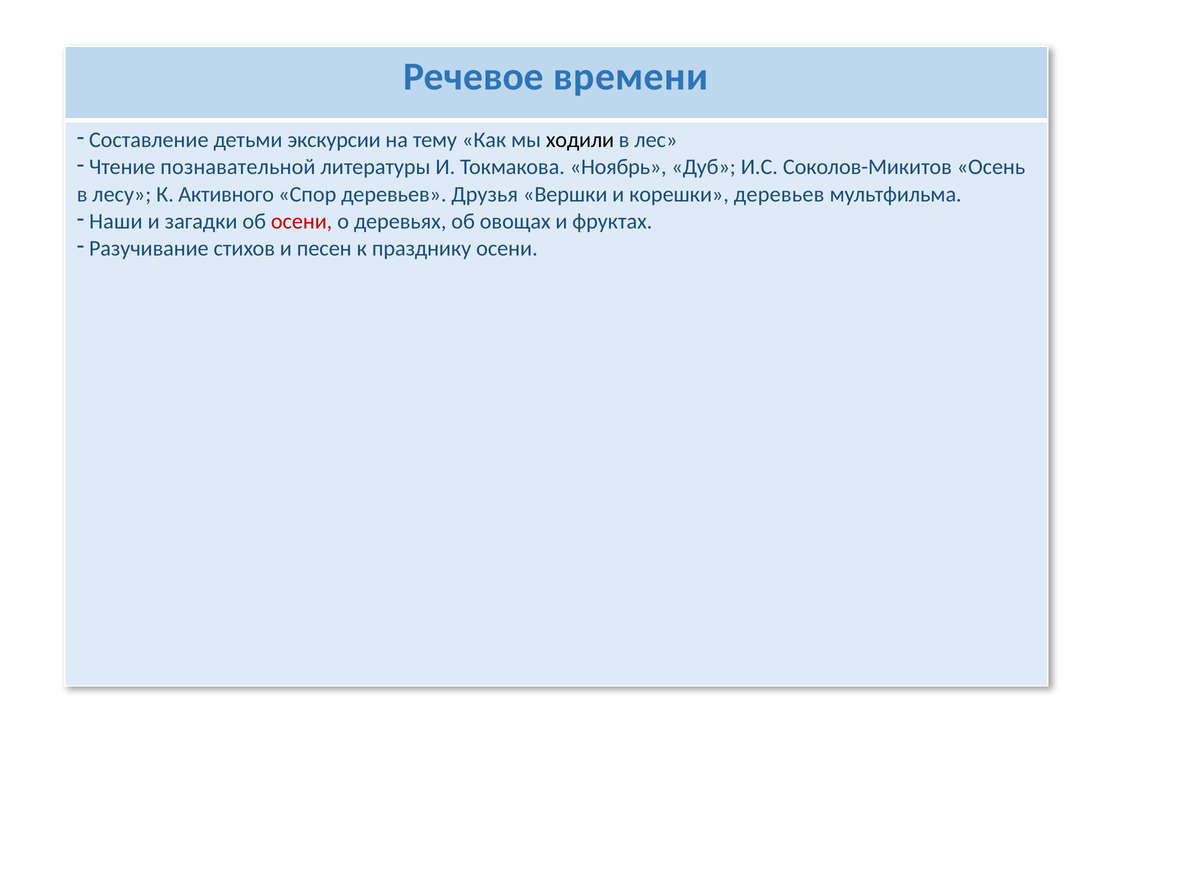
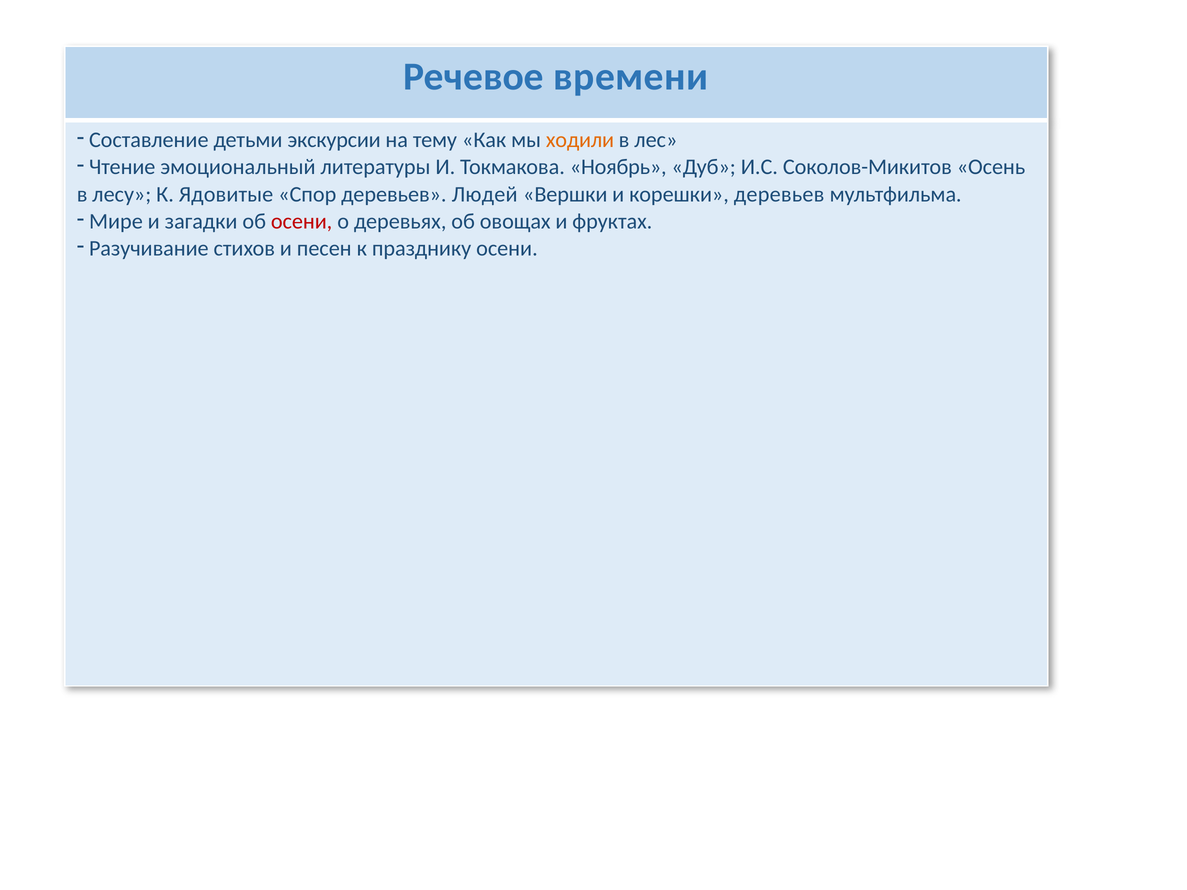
ходили colour: black -> orange
познавательной: познавательной -> эмоциональный
Активного: Активного -> Ядовитые
Друзья: Друзья -> Людей
Наши: Наши -> Мире
